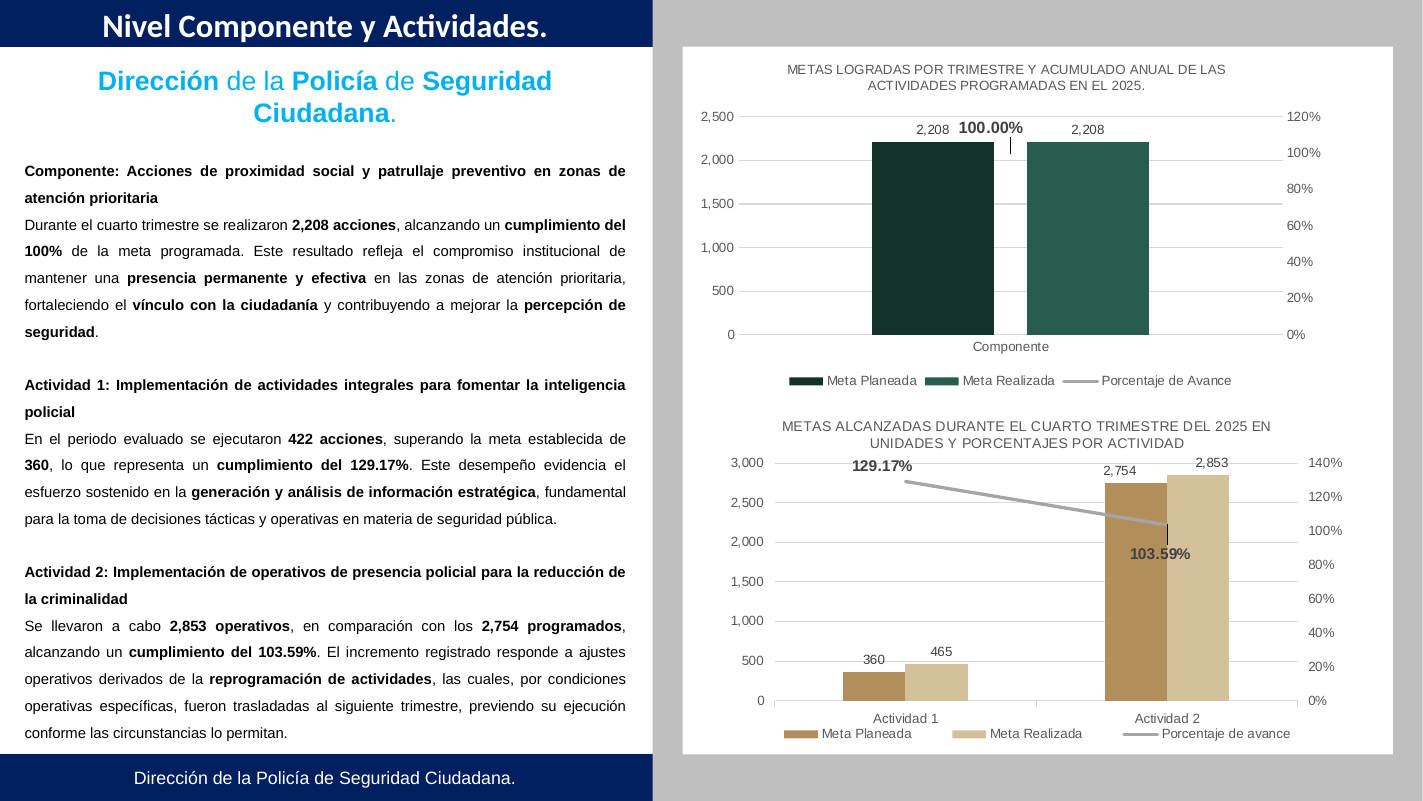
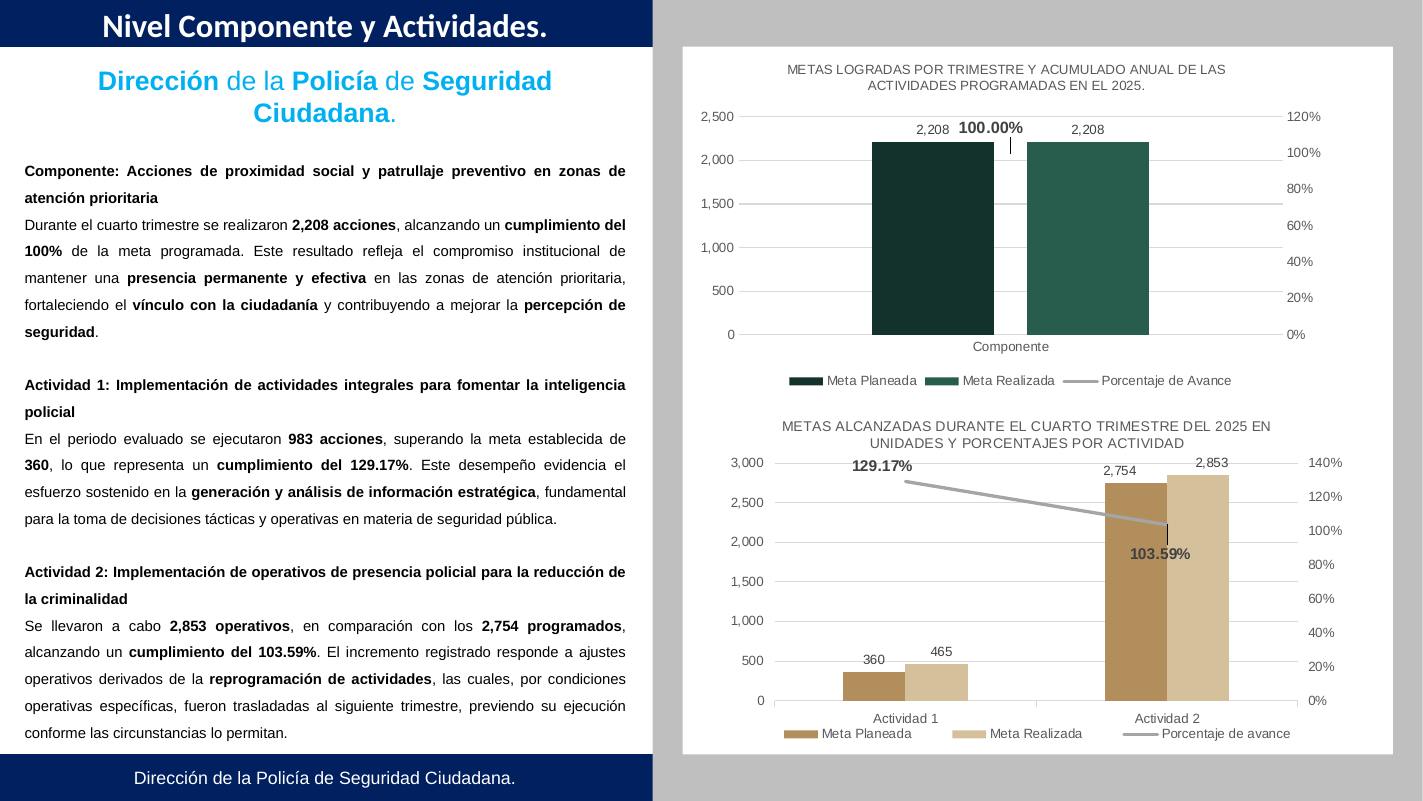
422: 422 -> 983
